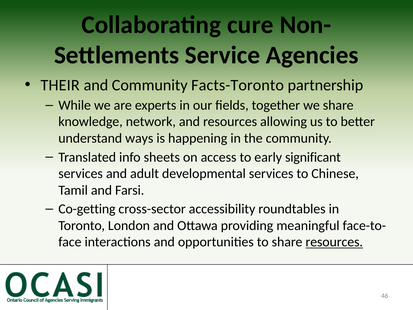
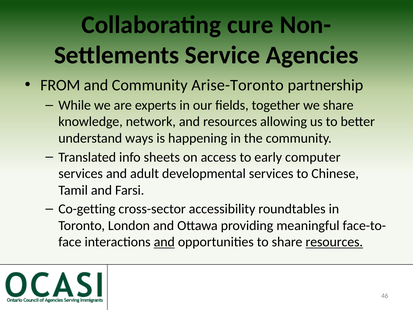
THEIR: THEIR -> FROM
Facts-Toronto: Facts-Toronto -> Arise-Toronto
significant: significant -> computer
and at (164, 242) underline: none -> present
